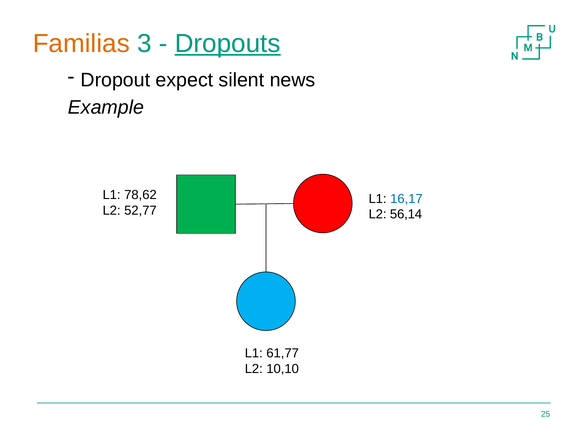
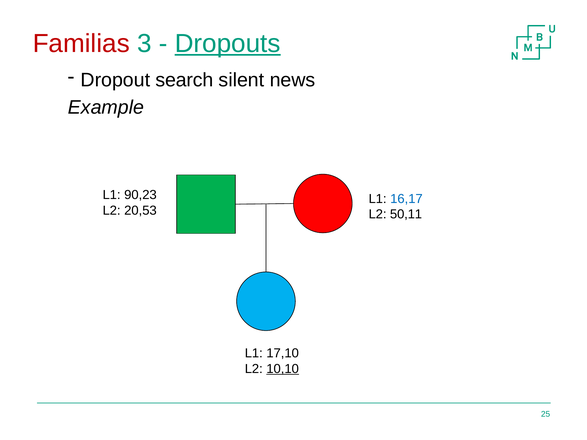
Familias colour: orange -> red
expect: expect -> search
78,62: 78,62 -> 90,23
52,77: 52,77 -> 20,53
56,14: 56,14 -> 50,11
61,77: 61,77 -> 17,10
10,10 underline: none -> present
